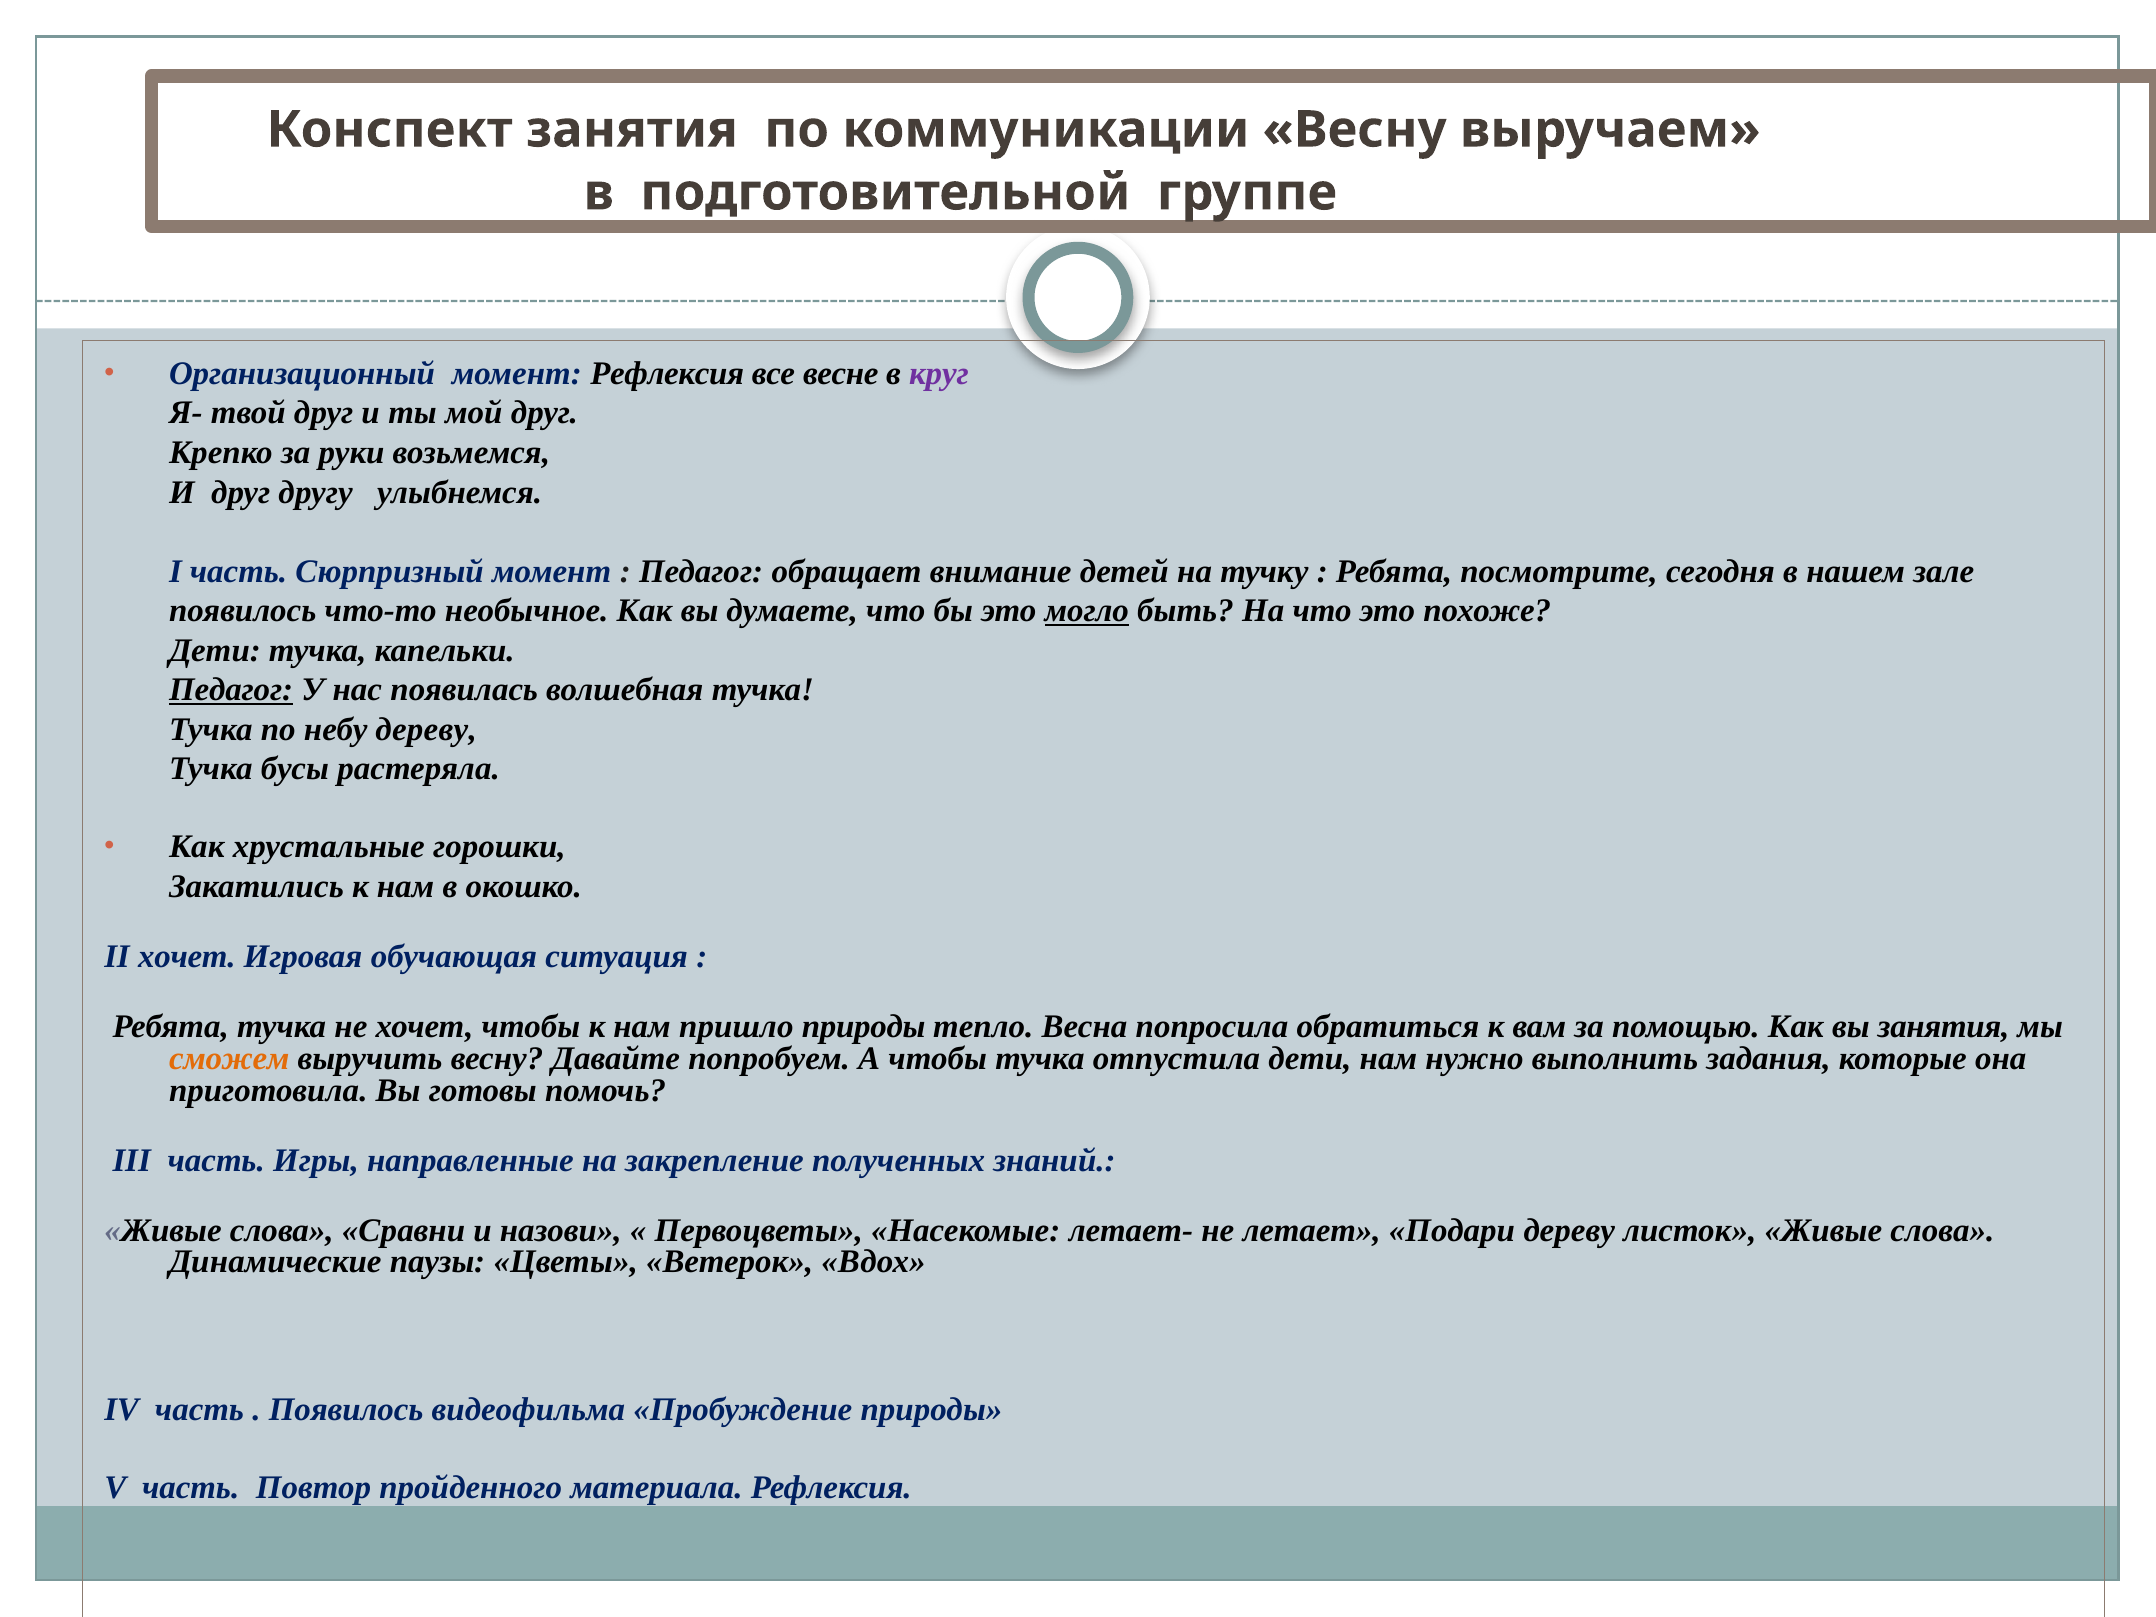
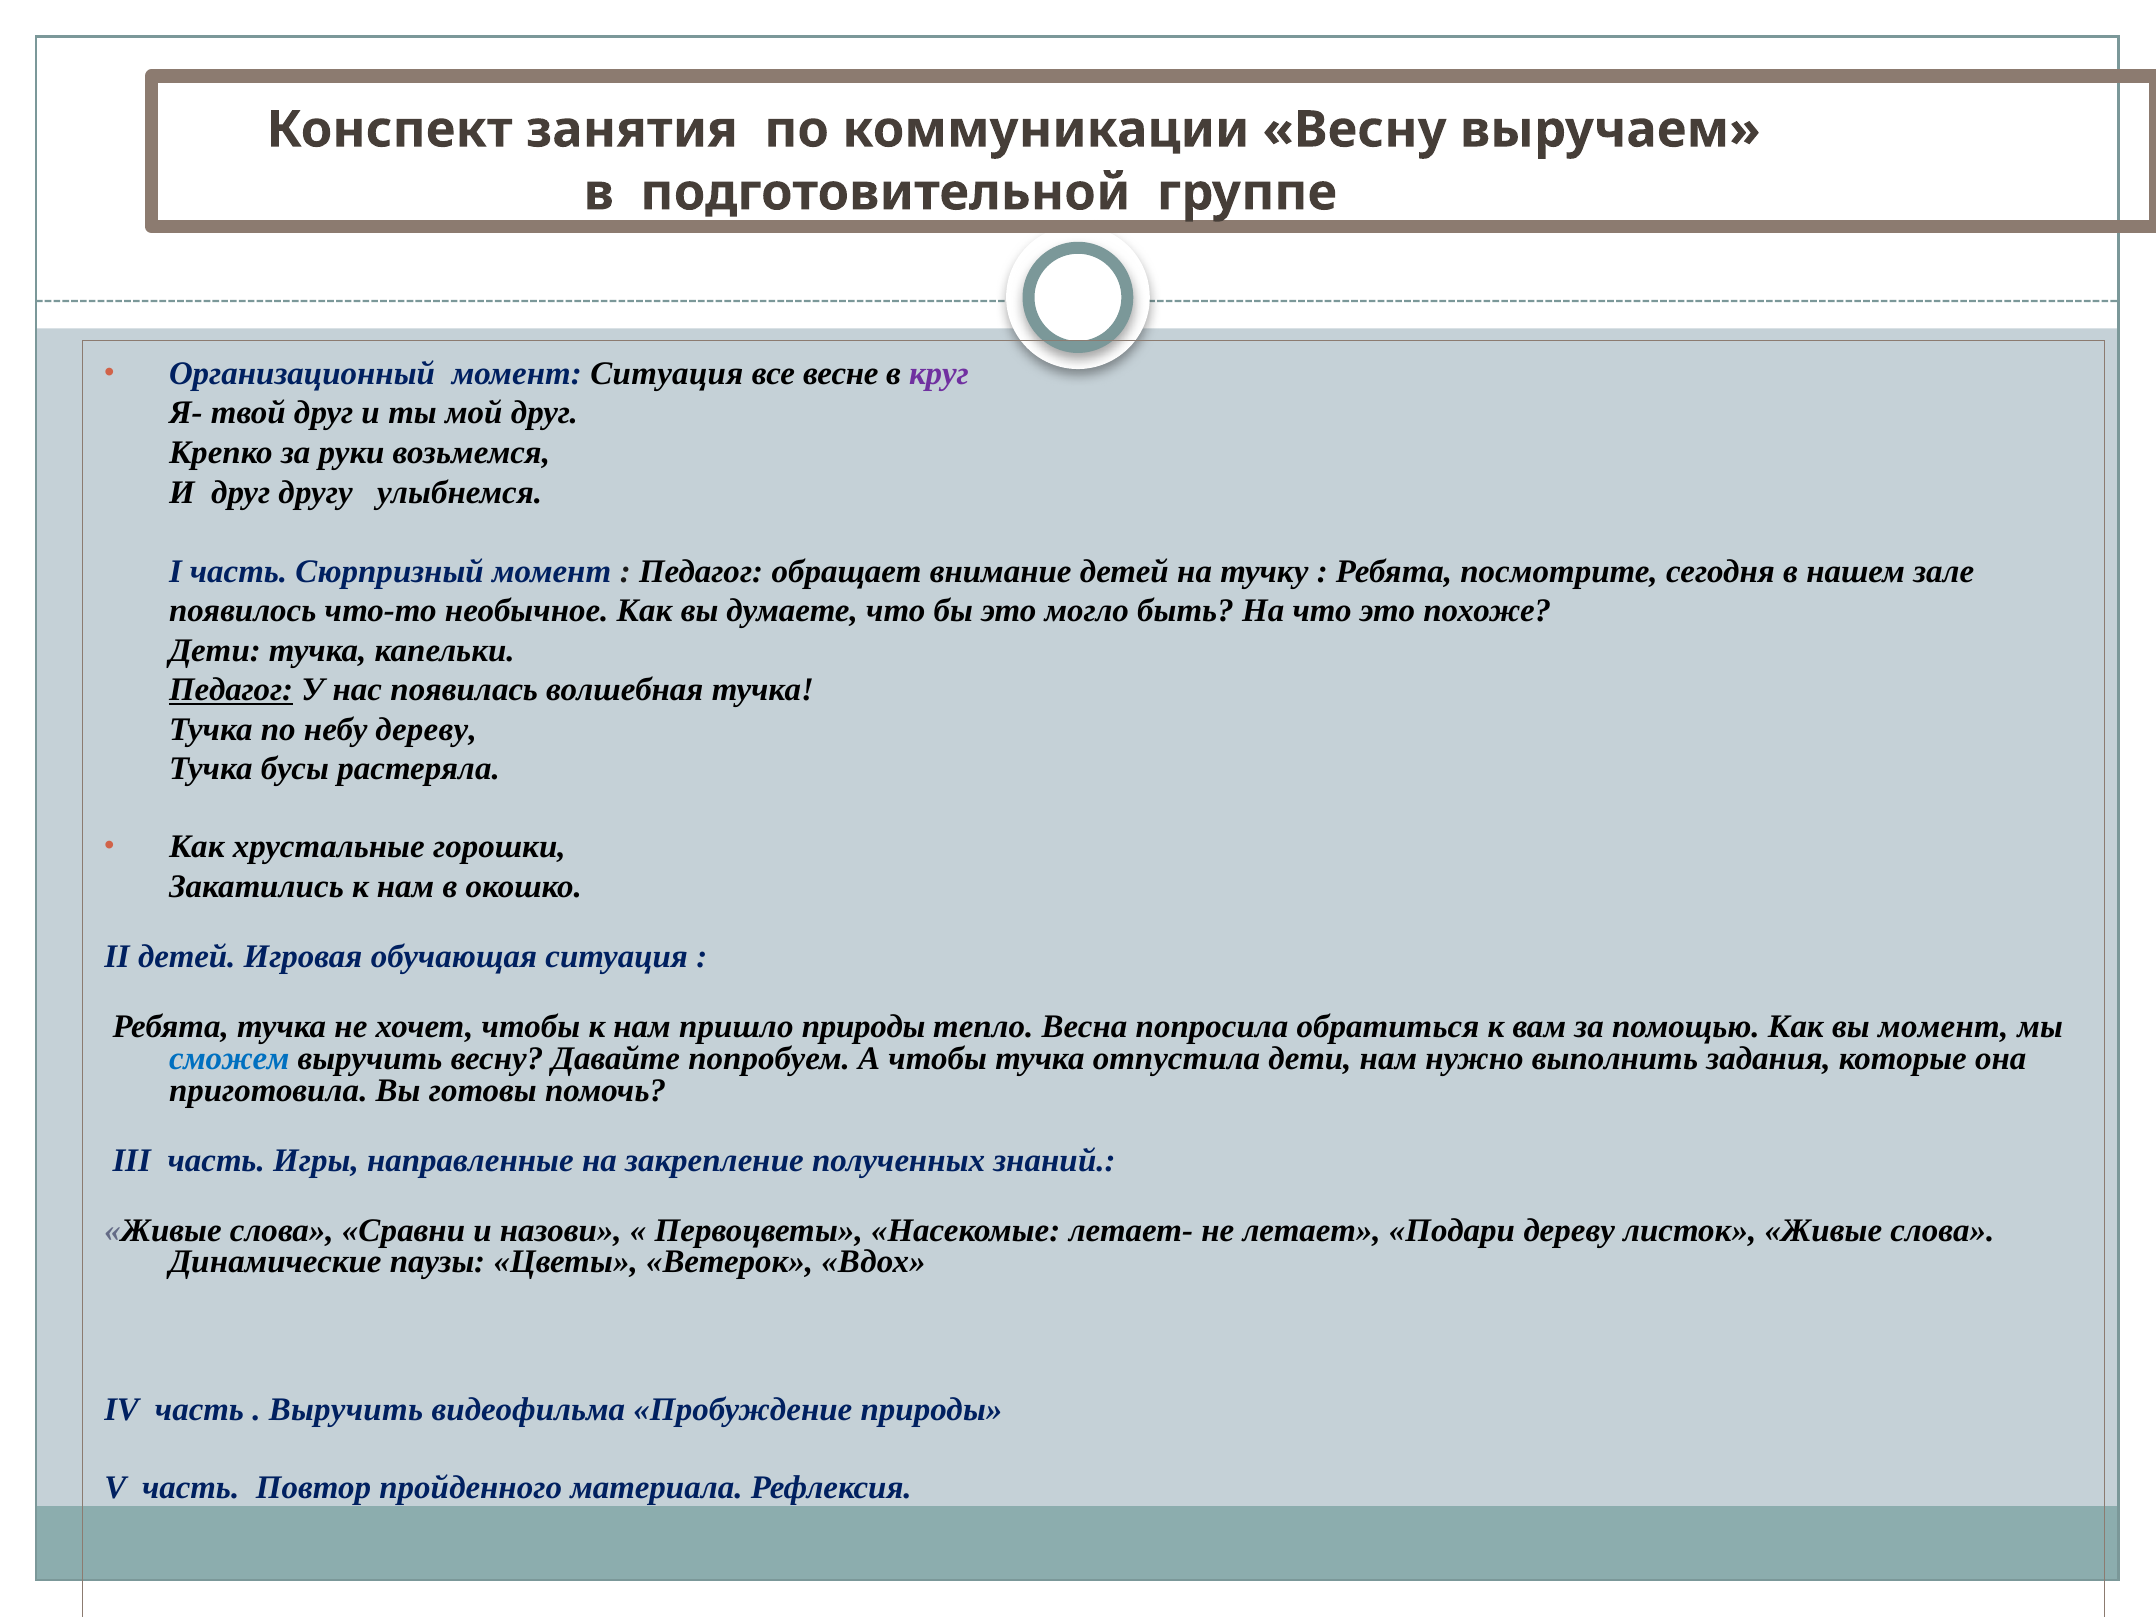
момент Рефлексия: Рефлексия -> Ситуация
могло underline: present -> none
II хочет: хочет -> детей
вы занятия: занятия -> момент
сможем colour: orange -> blue
Появилось at (346, 1409): Появилось -> Выручить
